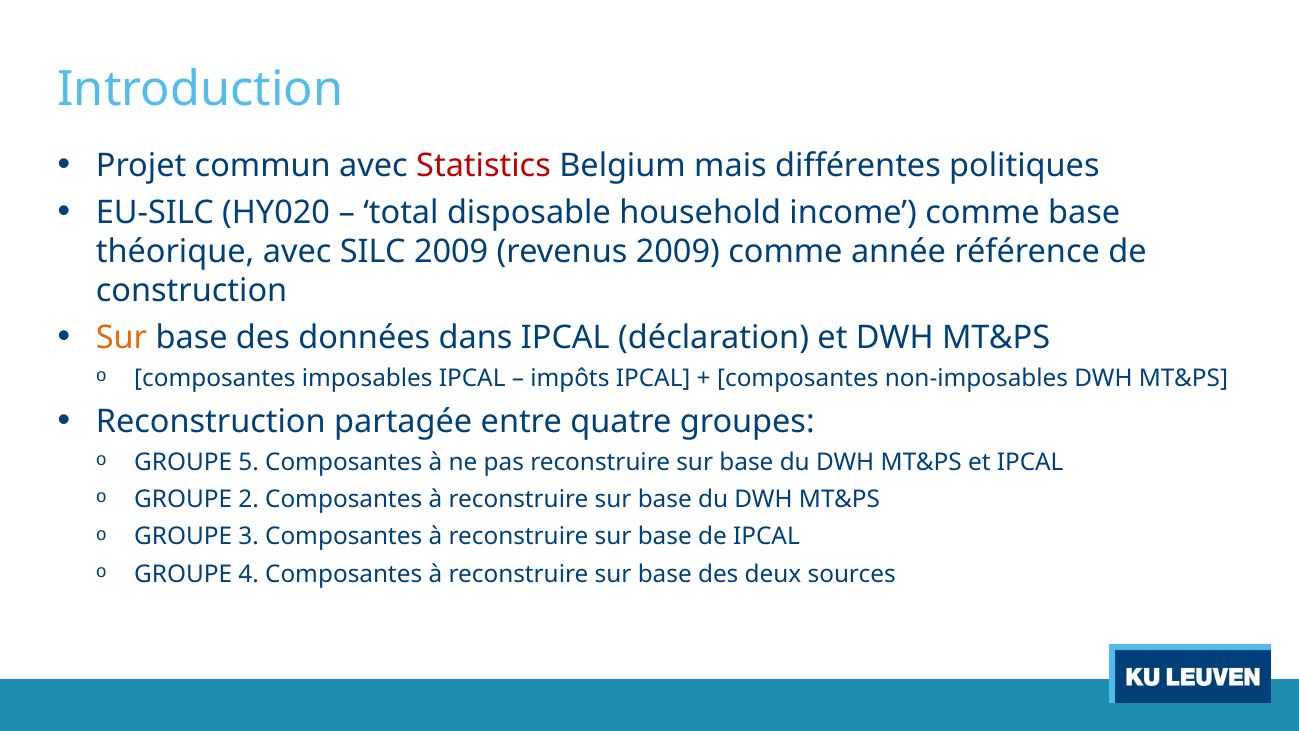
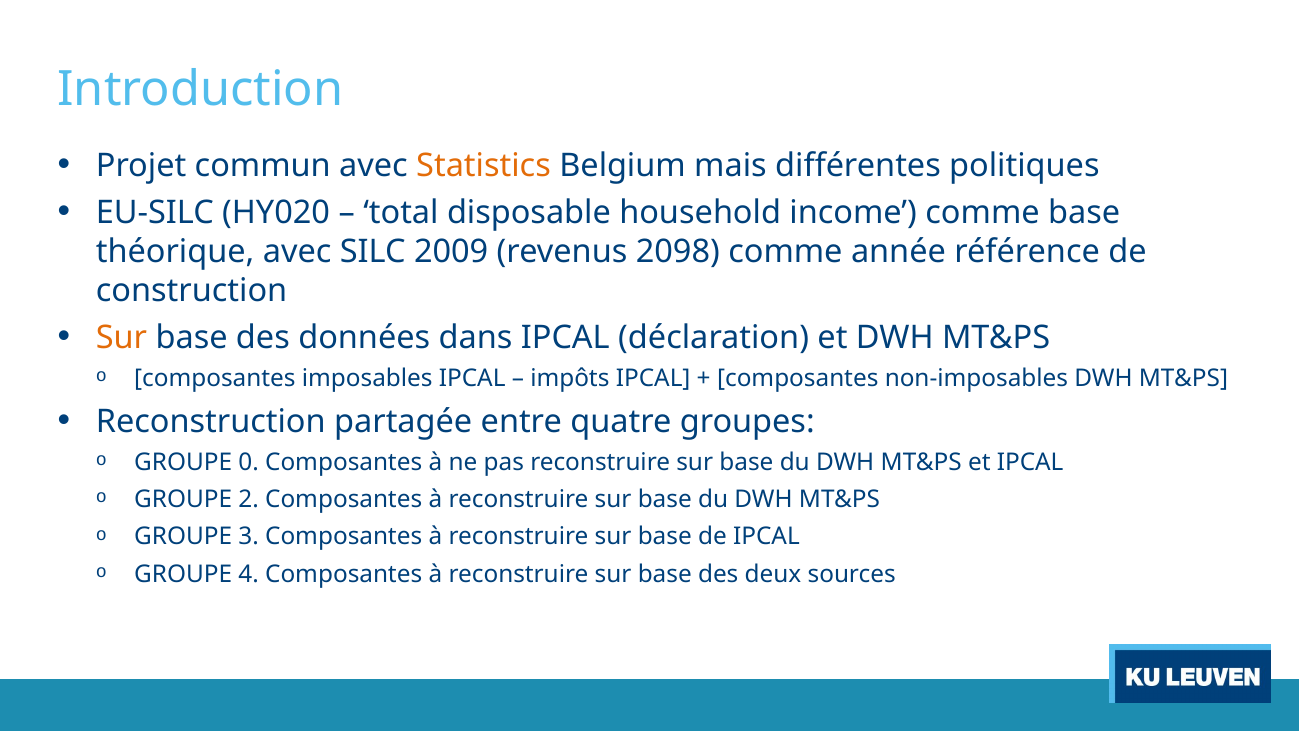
Statistics colour: red -> orange
revenus 2009: 2009 -> 2098
5: 5 -> 0
